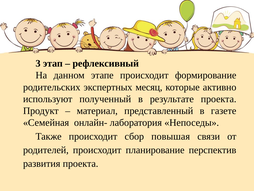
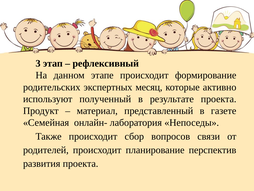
повышая: повышая -> вопросов
